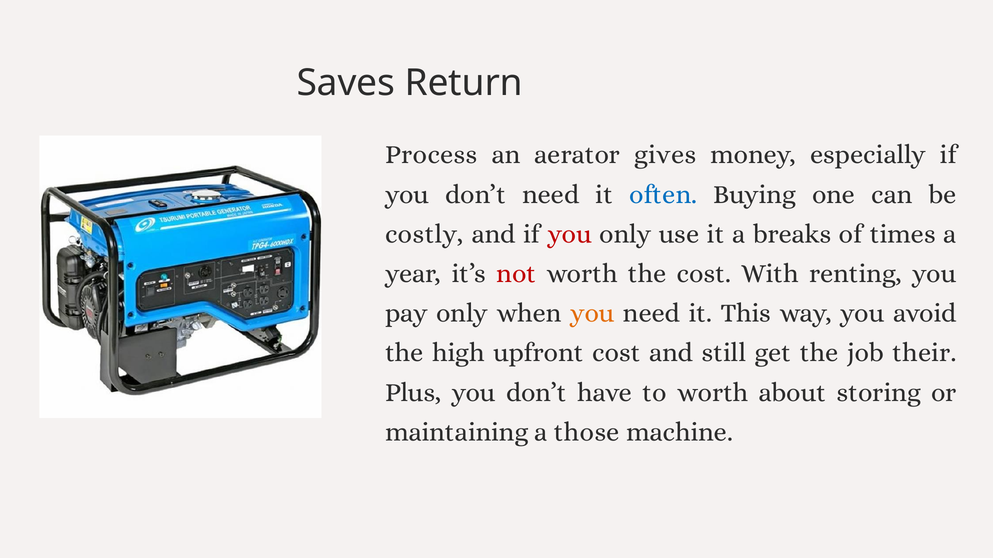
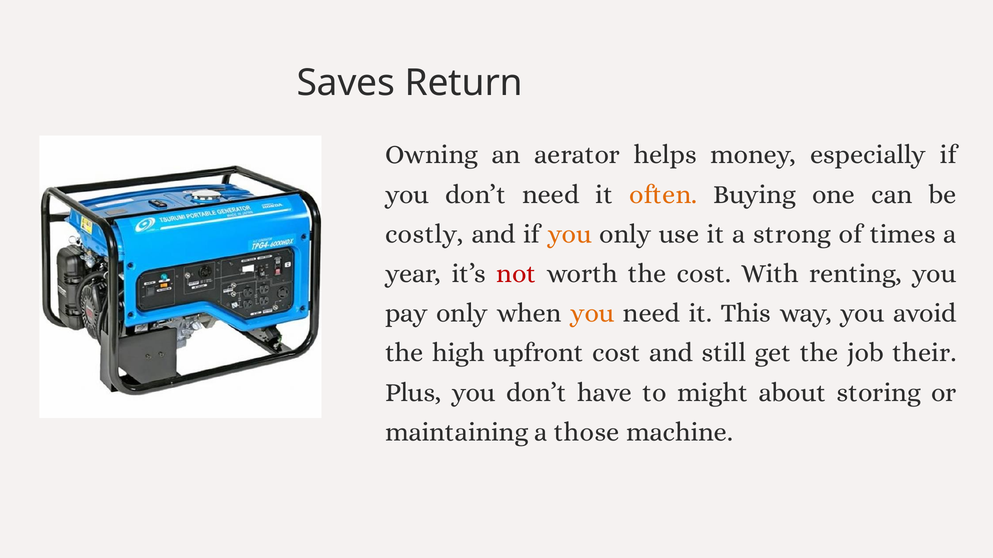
Process: Process -> Owning
gives: gives -> helps
often colour: blue -> orange
you at (570, 234) colour: red -> orange
breaks: breaks -> strong
to worth: worth -> might
